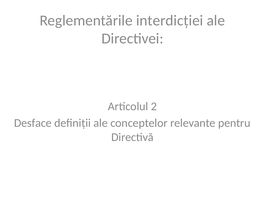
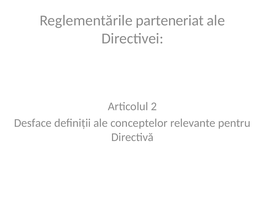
interdicției: interdicției -> parteneriat
